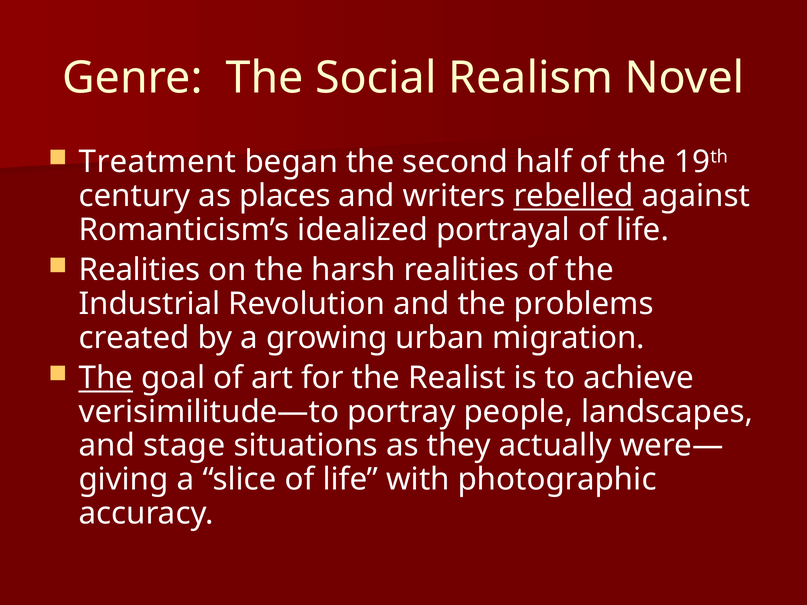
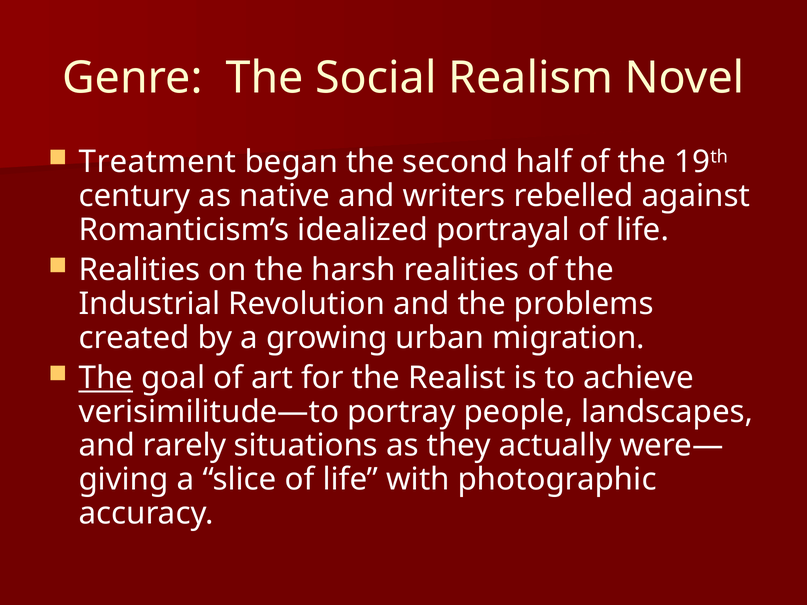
places: places -> native
rebelled underline: present -> none
stage: stage -> rarely
